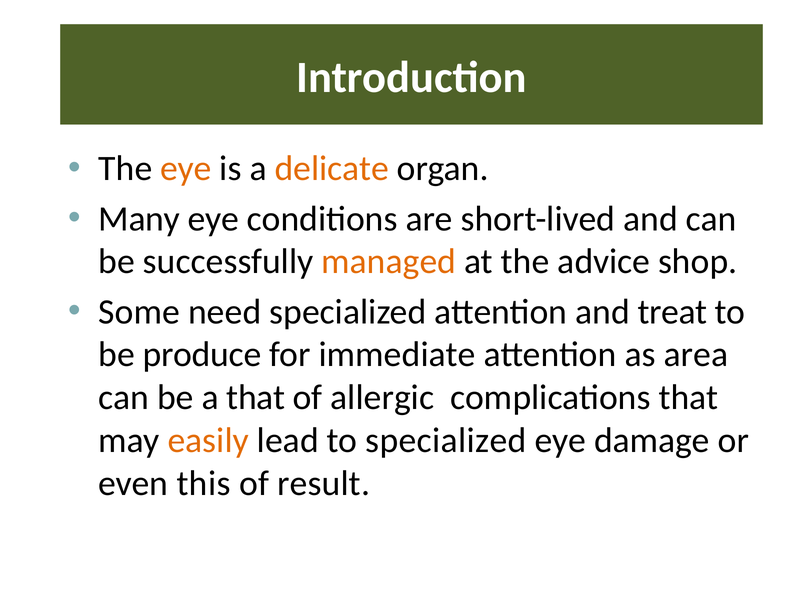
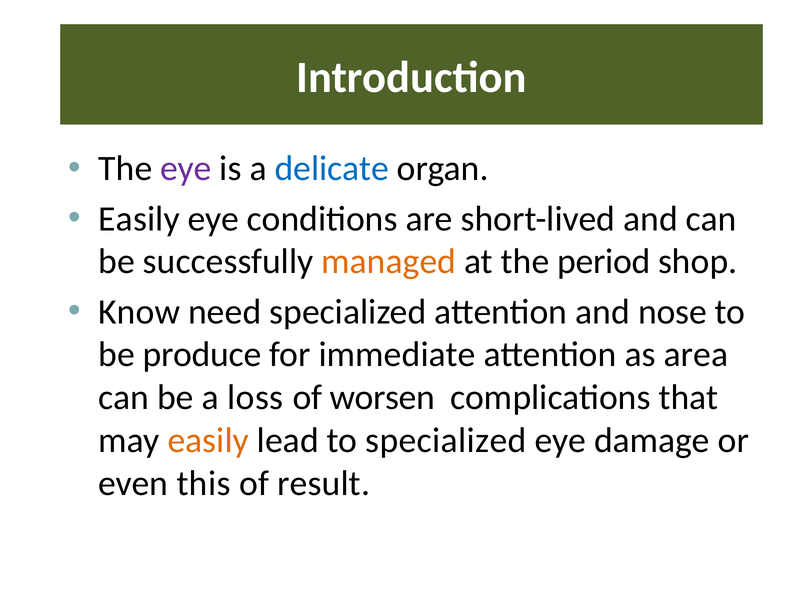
eye at (186, 168) colour: orange -> purple
delicate colour: orange -> blue
Many at (139, 218): Many -> Easily
advice: advice -> period
Some: Some -> Know
treat: treat -> nose
a that: that -> loss
allergic: allergic -> worsen
